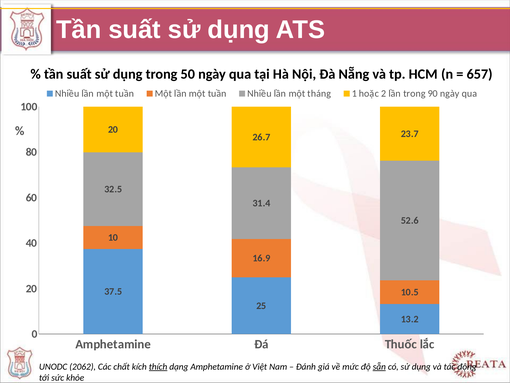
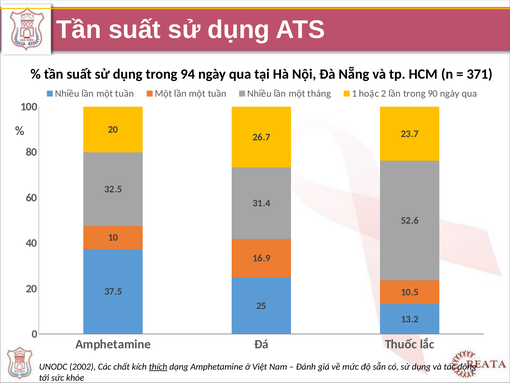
50: 50 -> 94
657: 657 -> 371
2062: 2062 -> 2002
sẵn underline: present -> none
